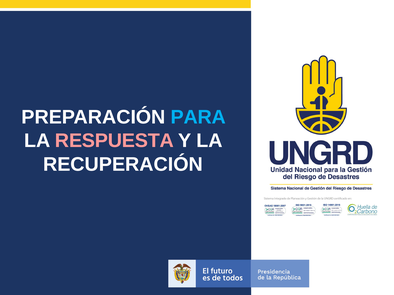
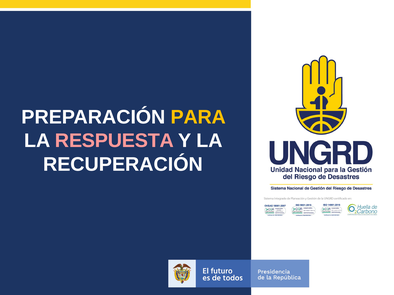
PARA colour: light blue -> yellow
